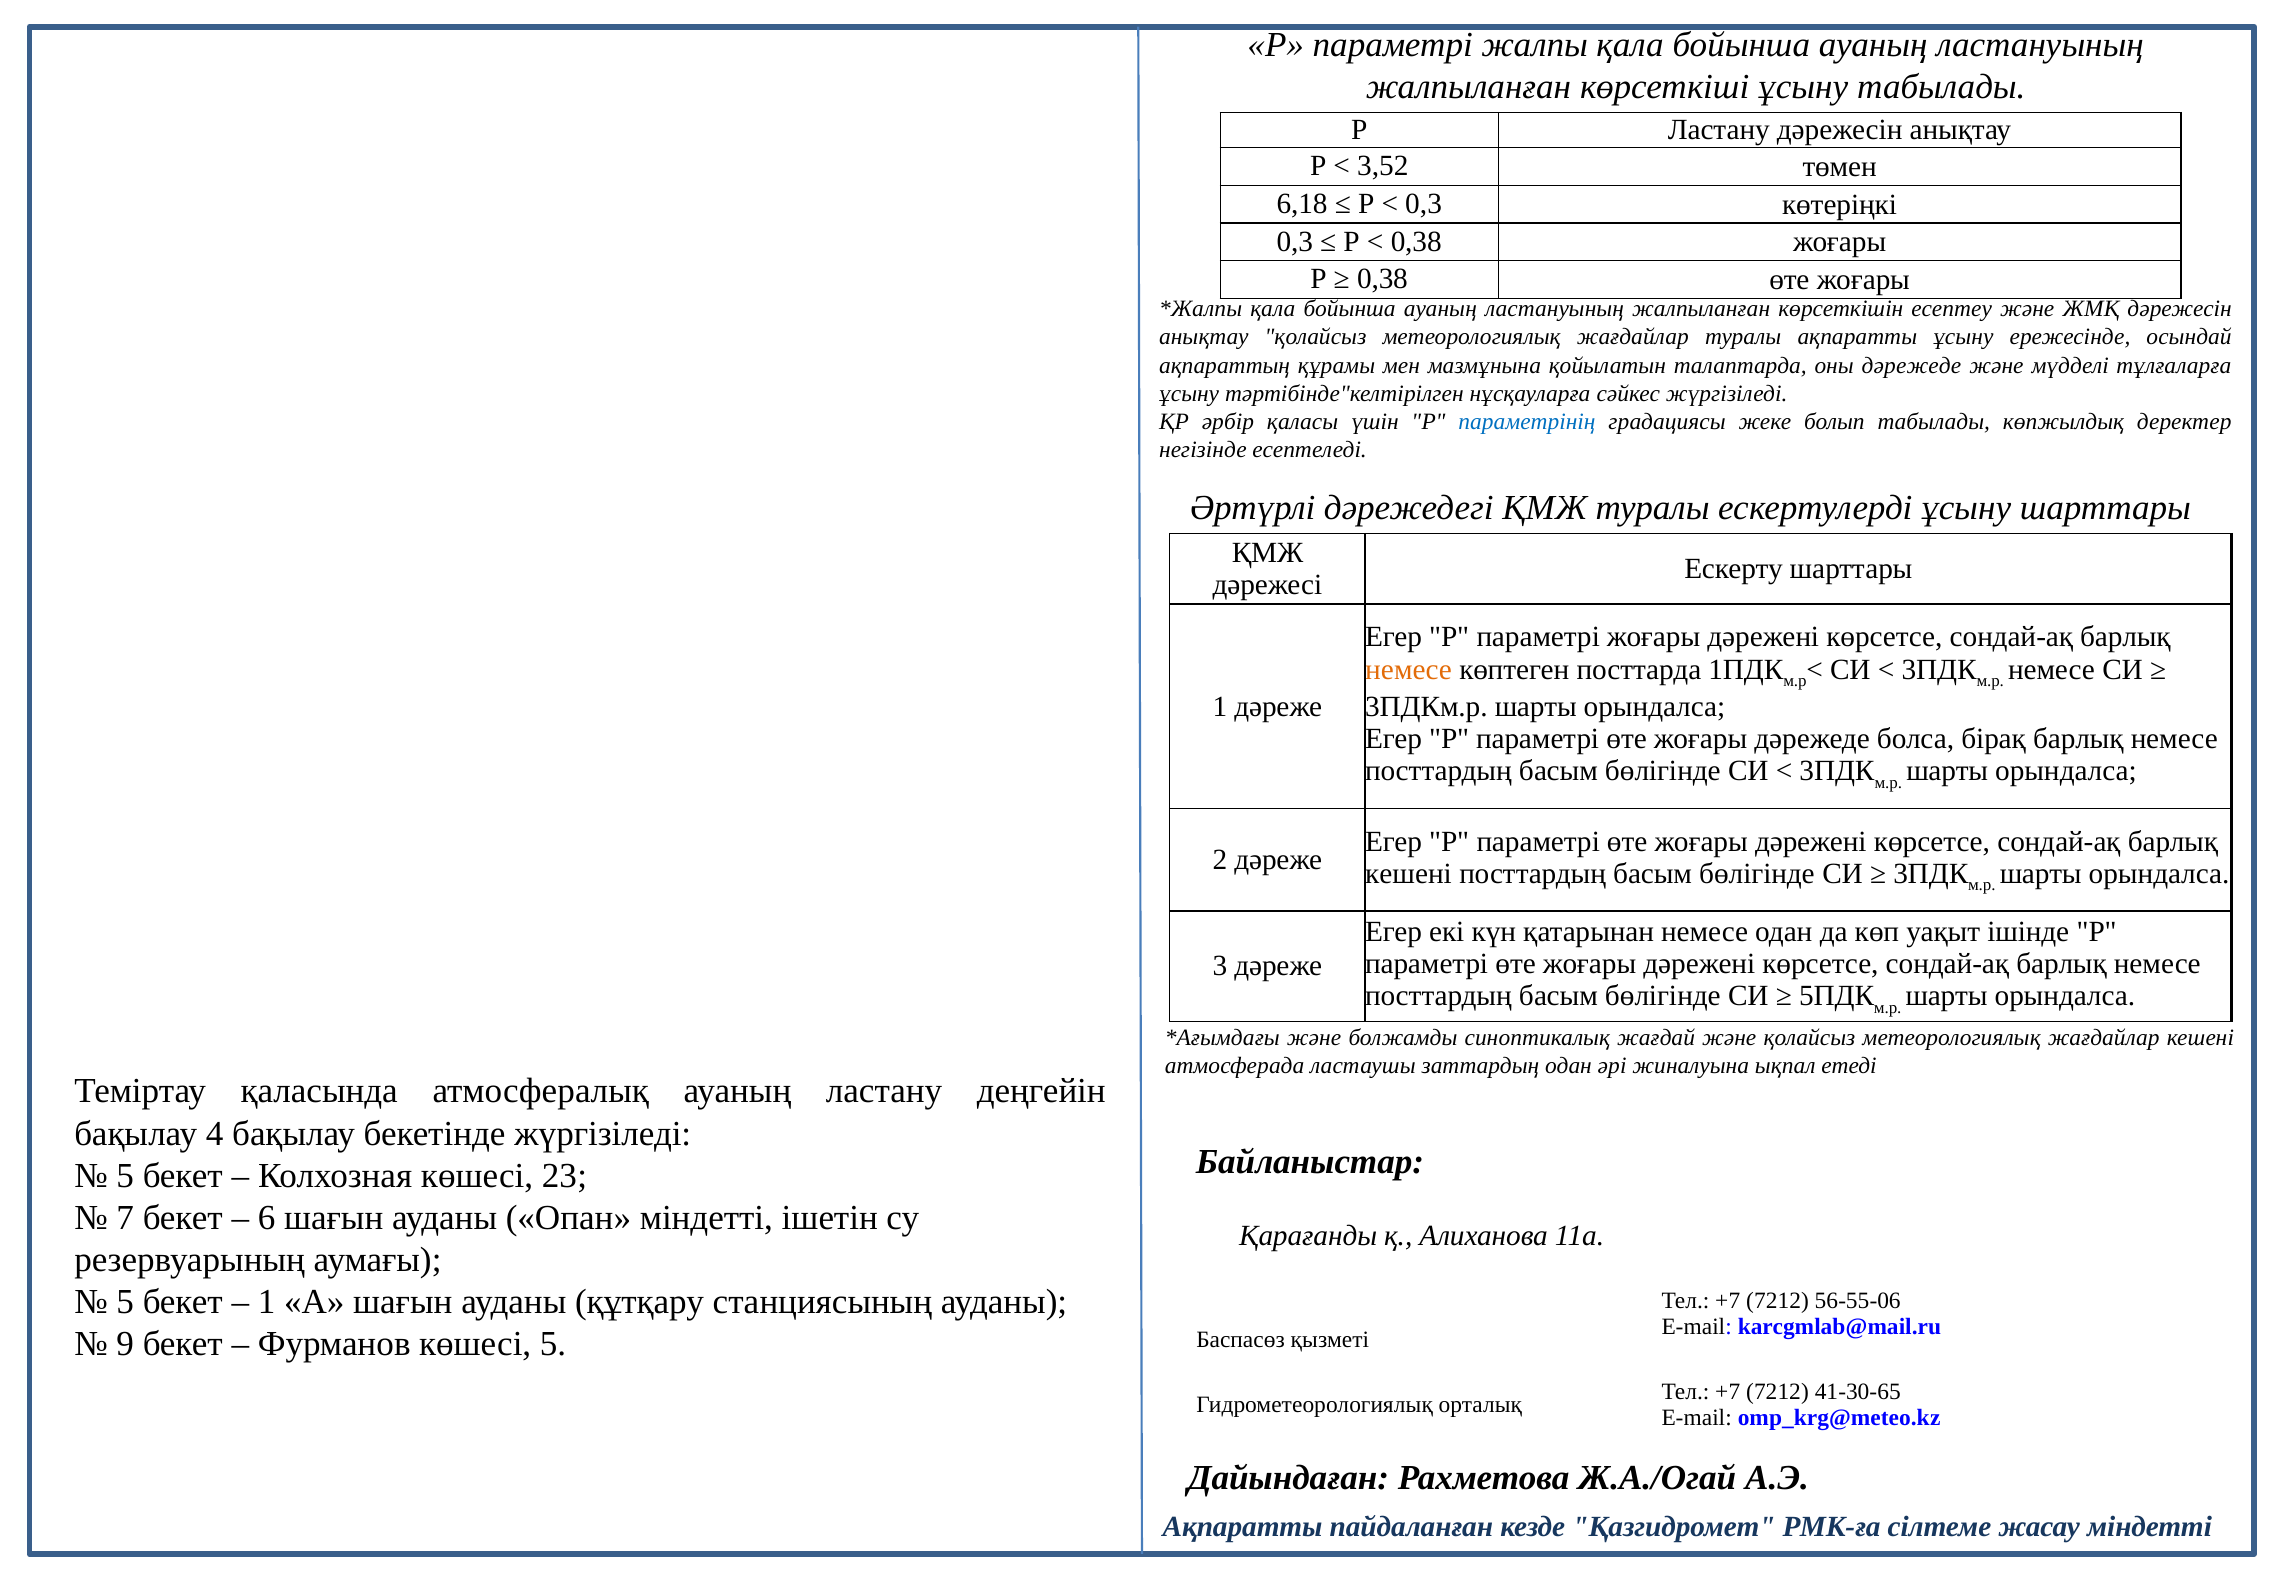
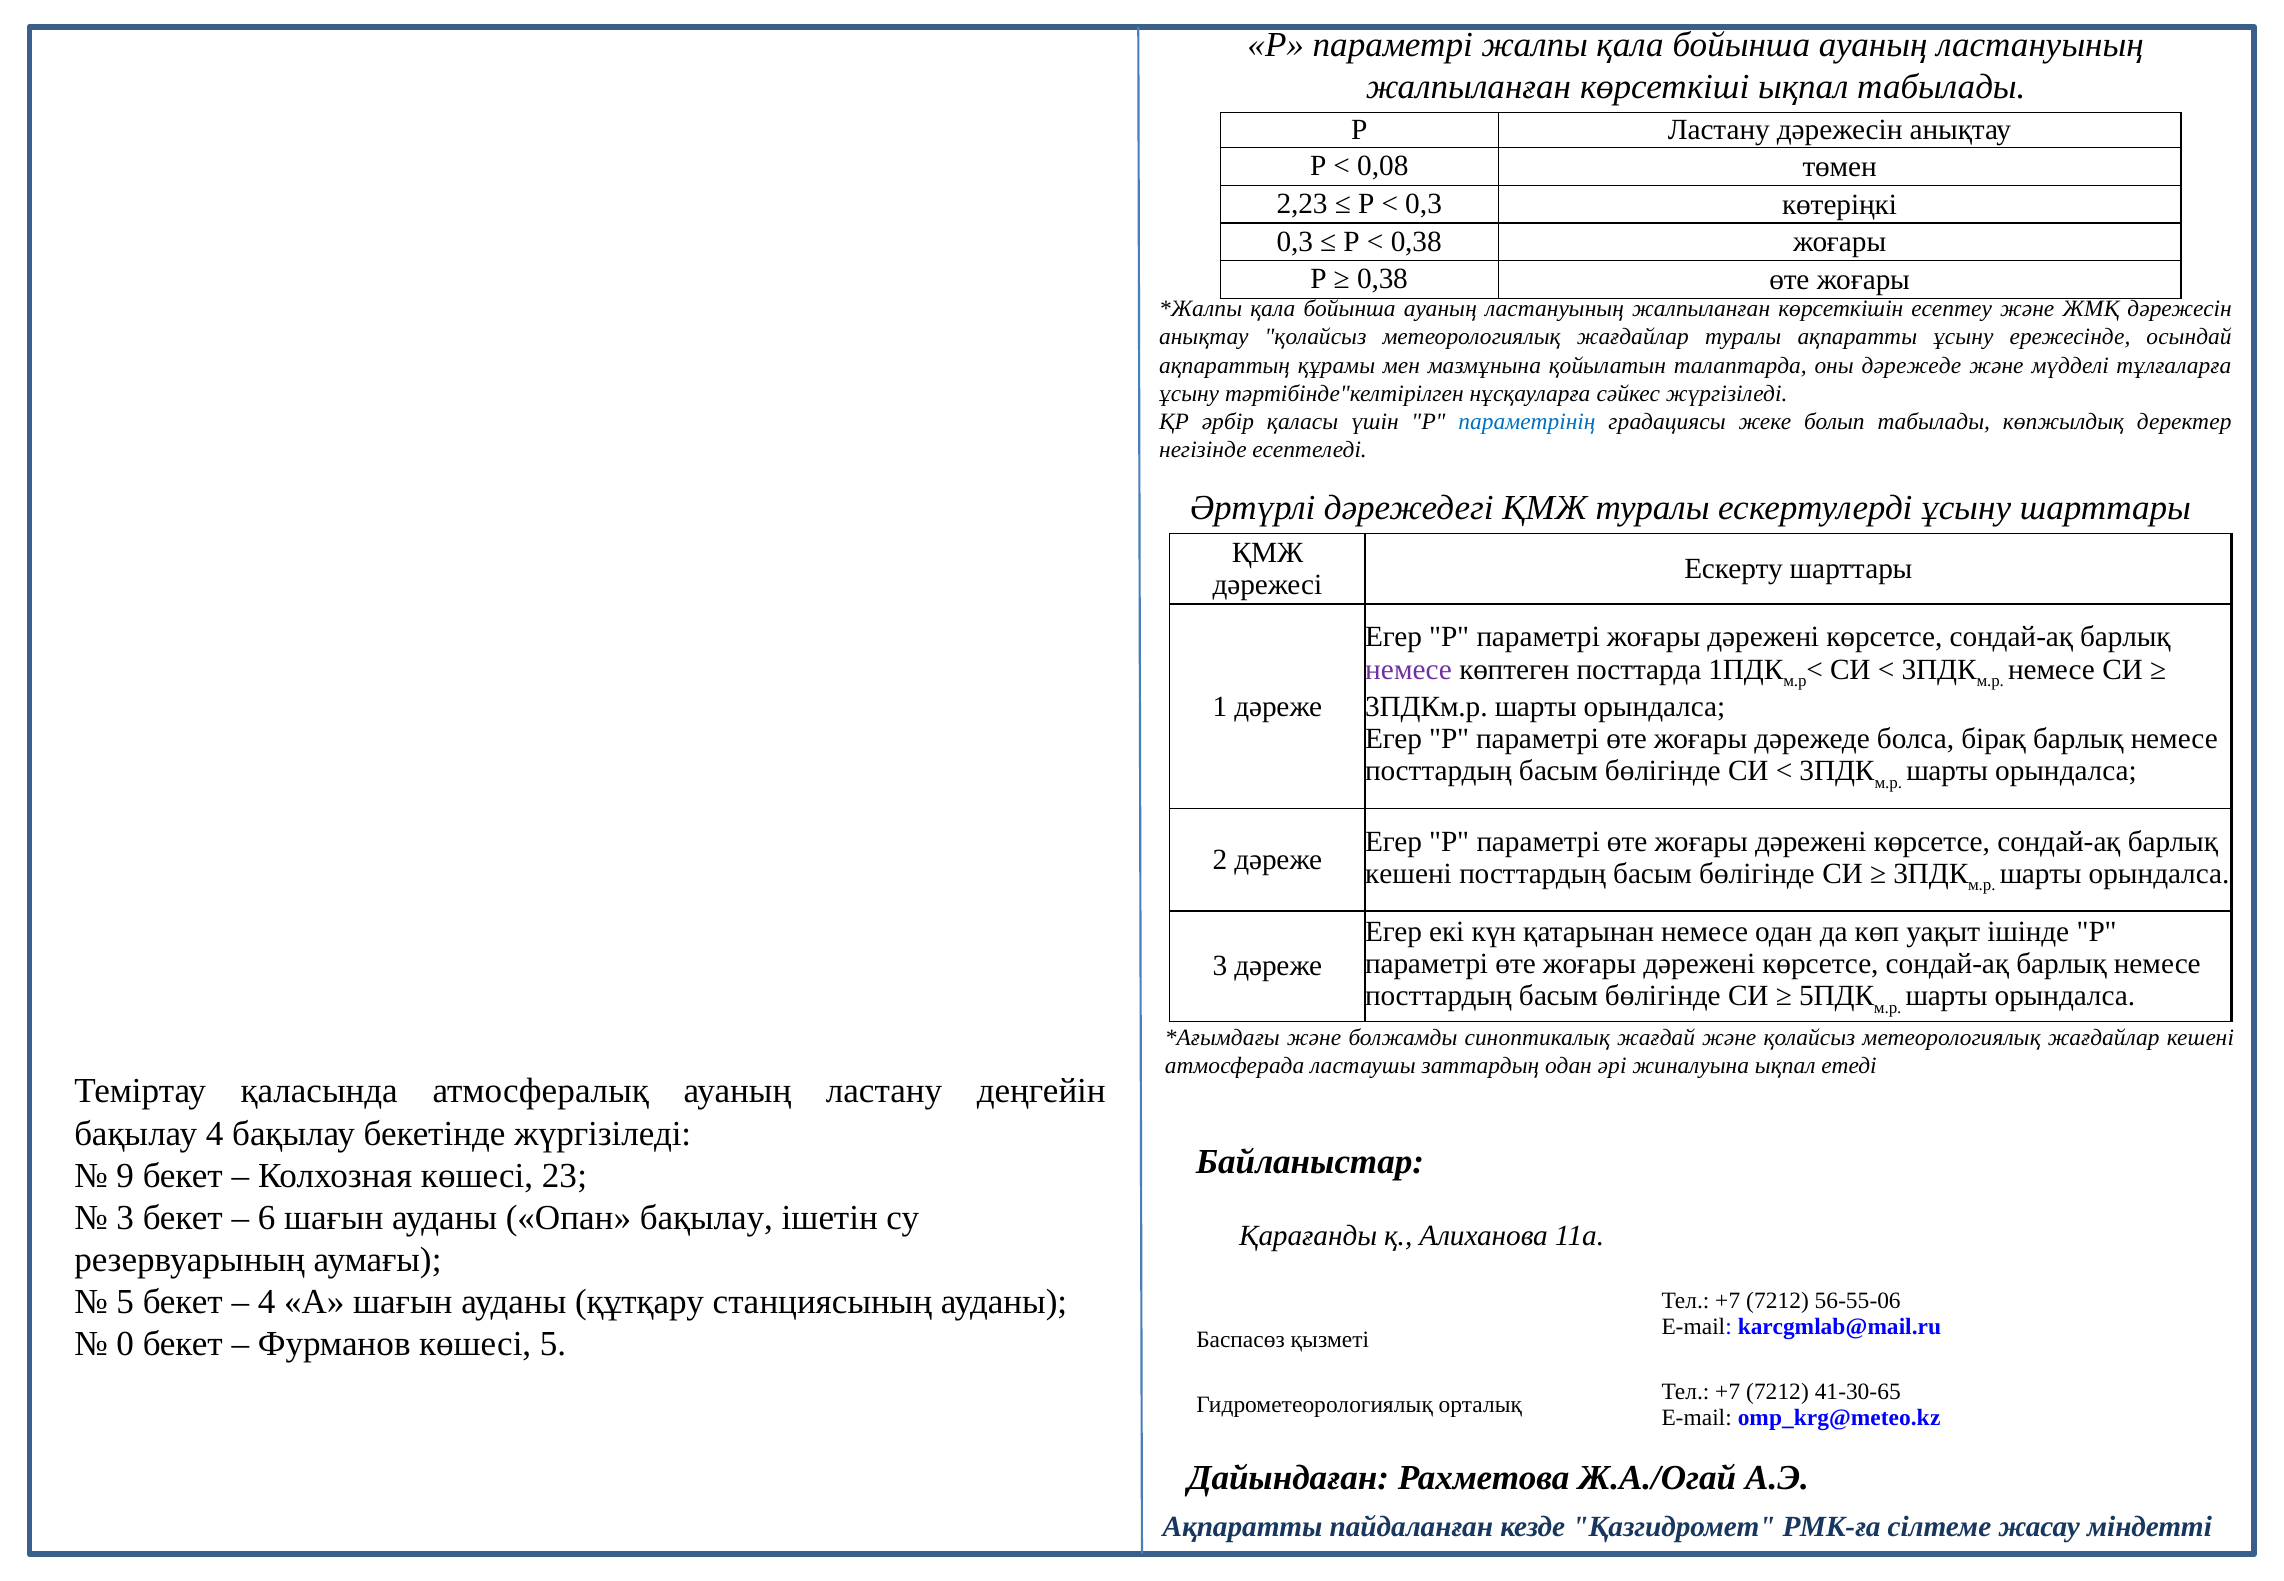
көрсеткіші ұсыну: ұсыну -> ықпал
3,52: 3,52 -> 0,08
6,18: 6,18 -> 2,23
немесе at (1408, 670) colour: orange -> purple
5 at (125, 1176): 5 -> 9
7 at (125, 1218): 7 -> 3
Опан міндетті: міндетті -> бақылау
1 at (267, 1302): 1 -> 4
9: 9 -> 0
